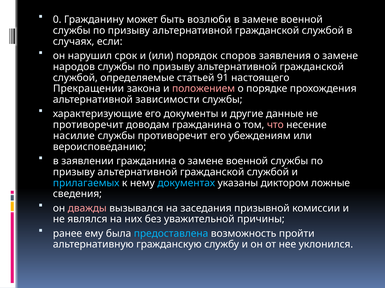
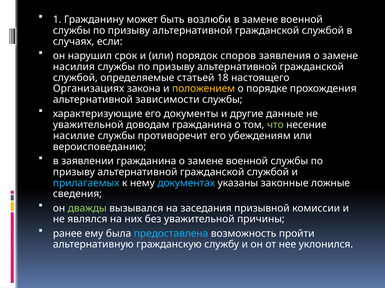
0: 0 -> 1
народов: народов -> насилия
91: 91 -> 18
Прекращении: Прекращении -> Организациях
положением colour: pink -> yellow
противоречит at (88, 125): противоречит -> уважительной
что colour: pink -> light green
диктором: диктором -> законные
дважды colour: pink -> light green
